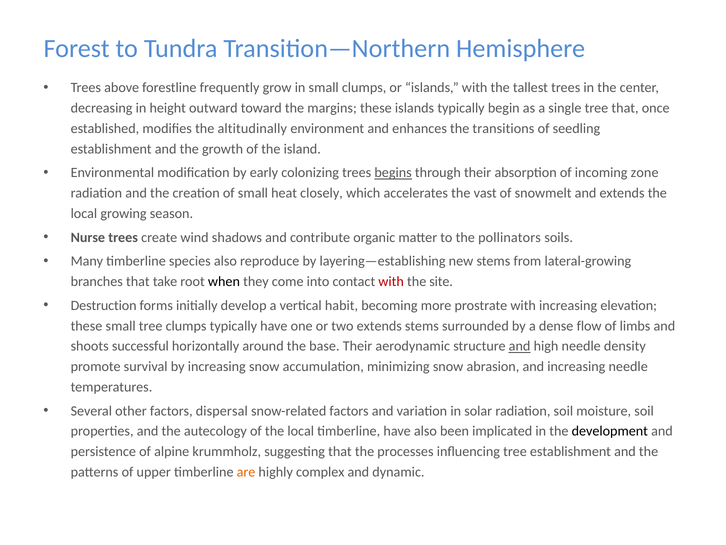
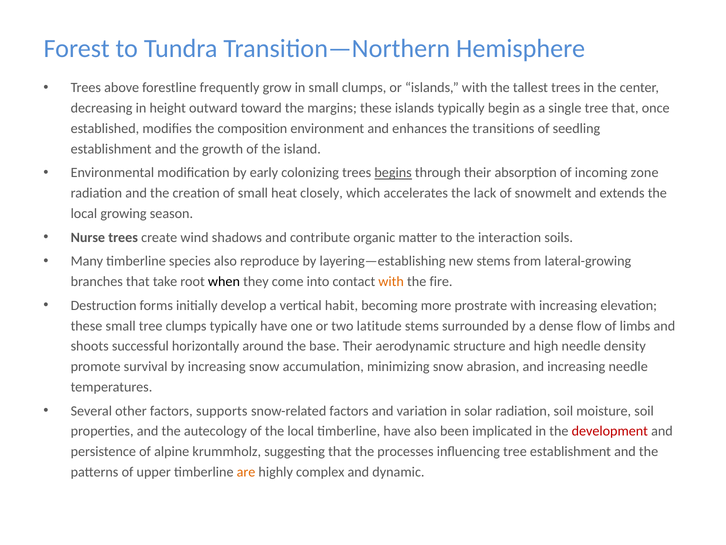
altitudinally: altitudinally -> composition
vast: vast -> lack
pollinators: pollinators -> interaction
with at (391, 281) colour: red -> orange
site: site -> fire
two extends: extends -> latitude
and at (520, 346) underline: present -> none
dispersal: dispersal -> supports
development colour: black -> red
